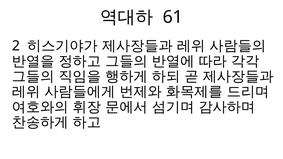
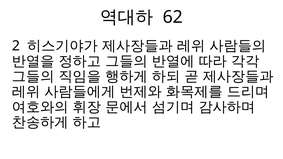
61: 61 -> 62
